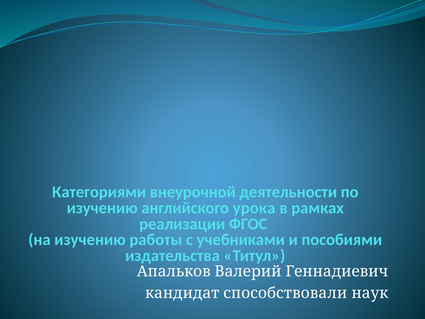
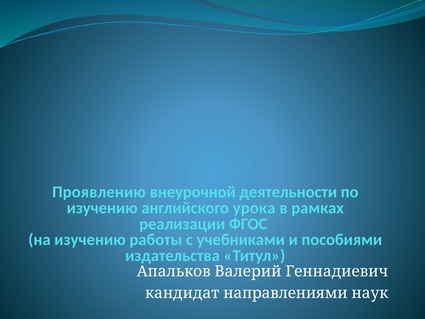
Категориями: Категориями -> Проявлению
способствовали: способствовали -> направлениями
